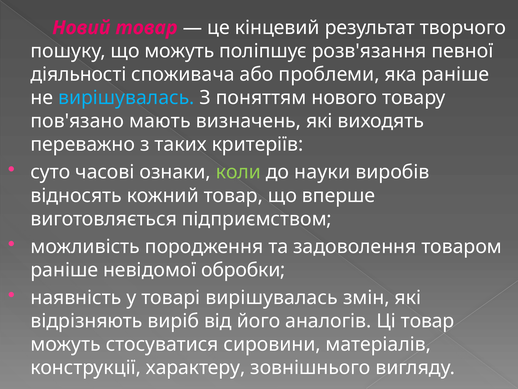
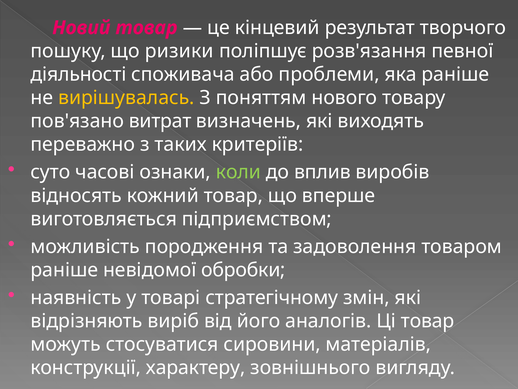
що можуть: можуть -> ризики
вирішувалась at (126, 98) colour: light blue -> yellow
мають: мають -> витрат
науки: науки -> вплив
товарі вирішувалась: вирішувалась -> стратегічному
